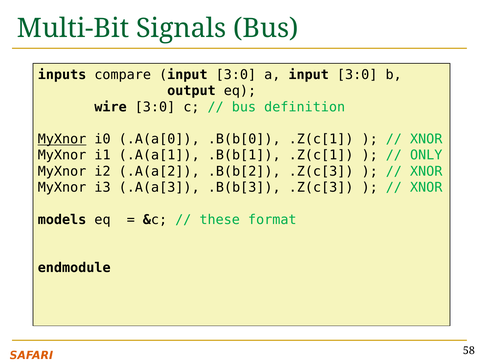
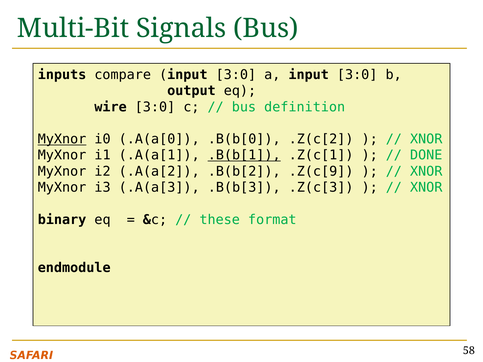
.B(b[0 .Z(c[1: .Z(c[1 -> .Z(c[2
.B(b[1 underline: none -> present
ONLY: ONLY -> DONE
.B(b[2 .Z(c[3: .Z(c[3 -> .Z(c[9
models: models -> binary
